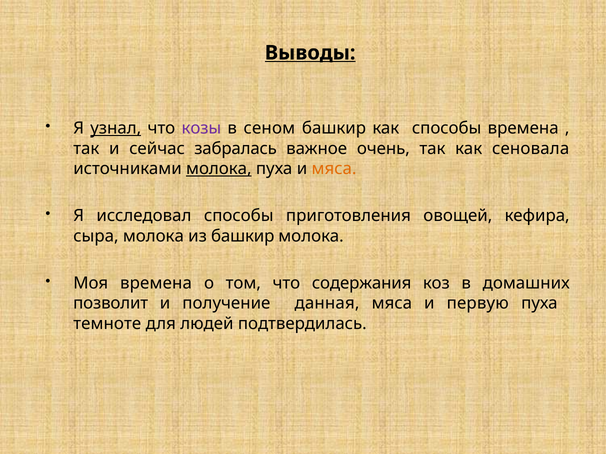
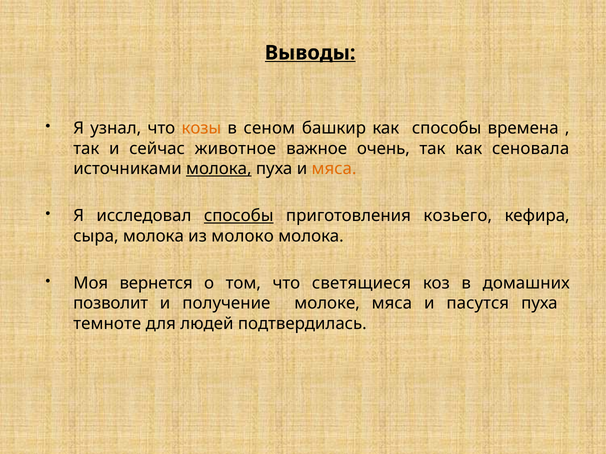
узнал underline: present -> none
козы colour: purple -> orange
забралась: забралась -> животное
способы at (239, 216) underline: none -> present
овощей: овощей -> козьего
из башкир: башкир -> молоко
Моя времена: времена -> вернется
содержания: содержания -> светящиеся
данная: данная -> молоке
первую: первую -> пасутся
